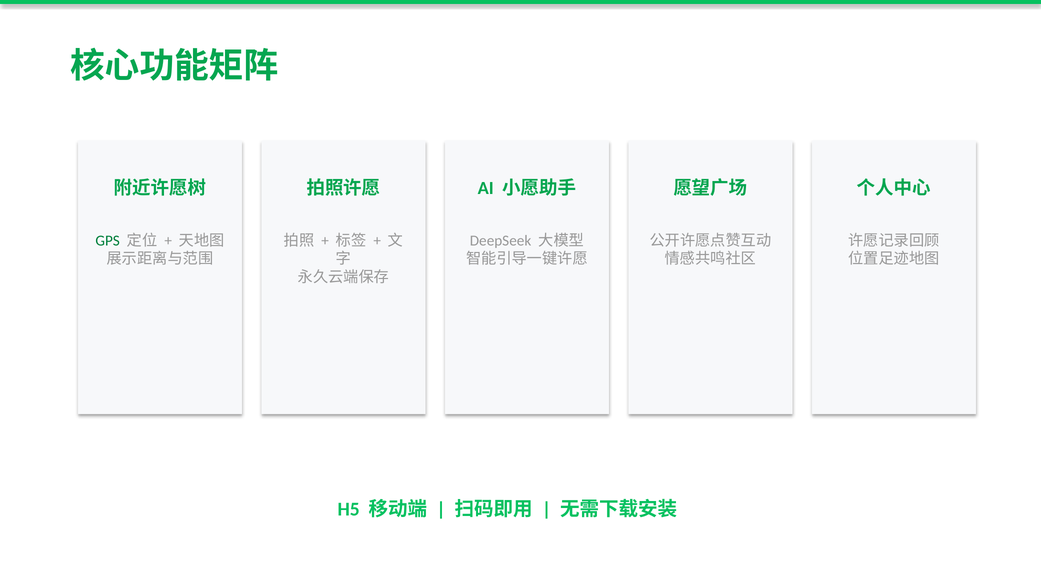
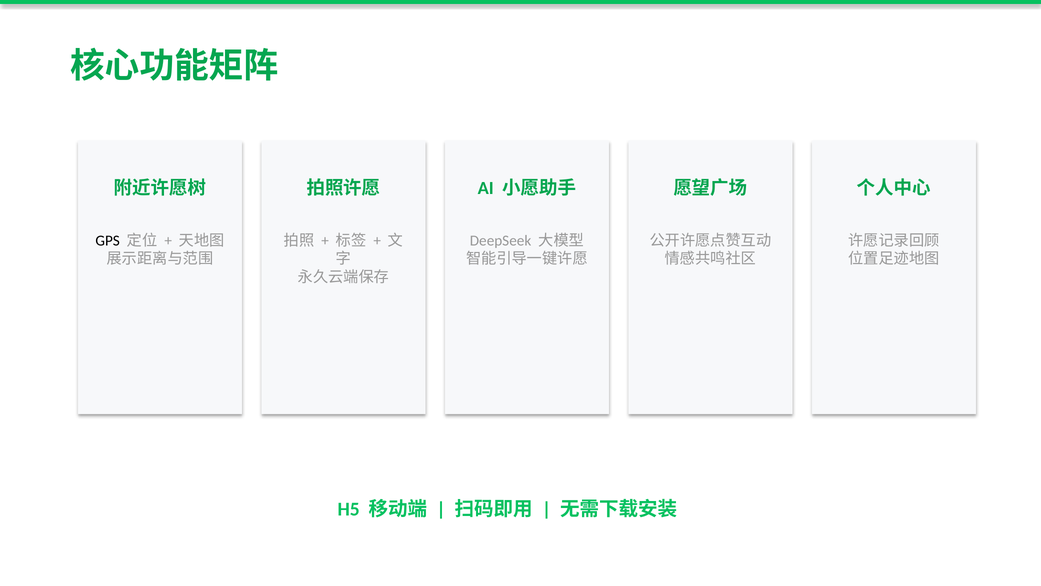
GPS colour: green -> black
